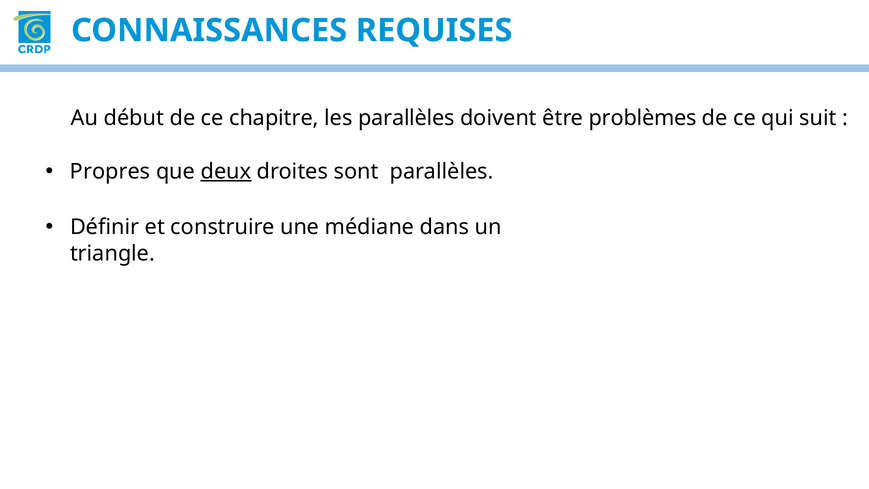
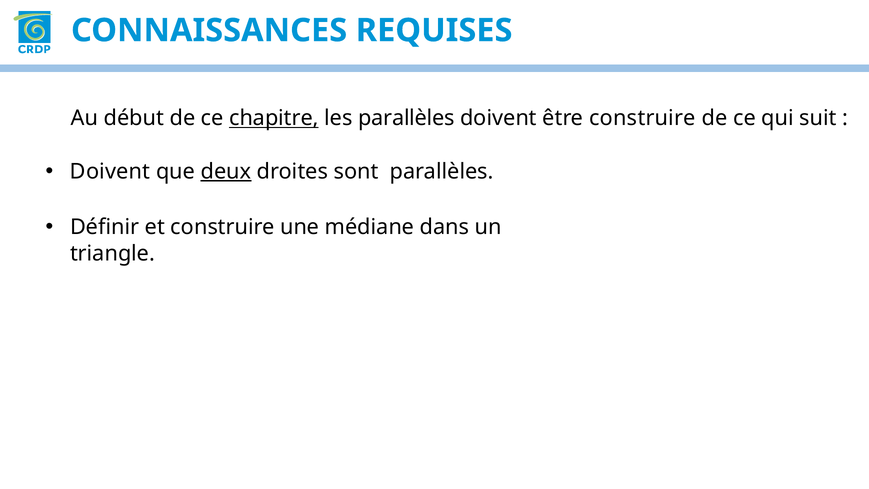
chapitre underline: none -> present
être problèmes: problèmes -> construire
Propres at (110, 171): Propres -> Doivent
